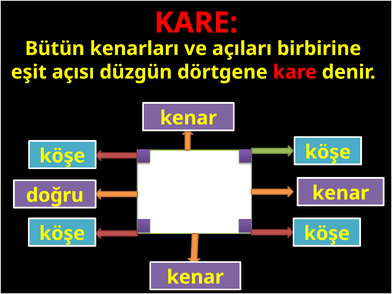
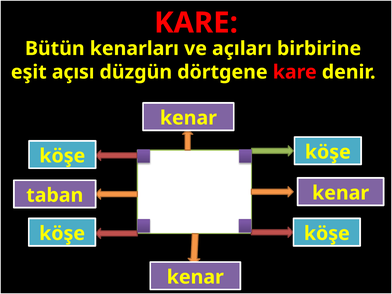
doğru: doğru -> taban
